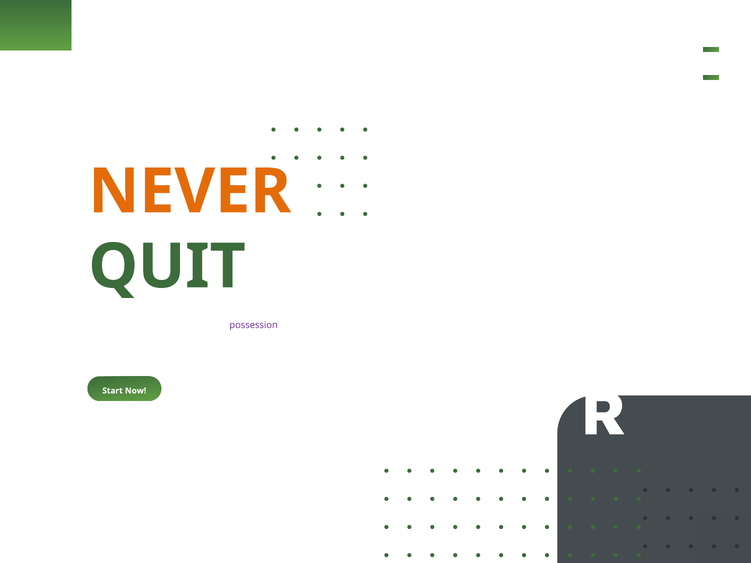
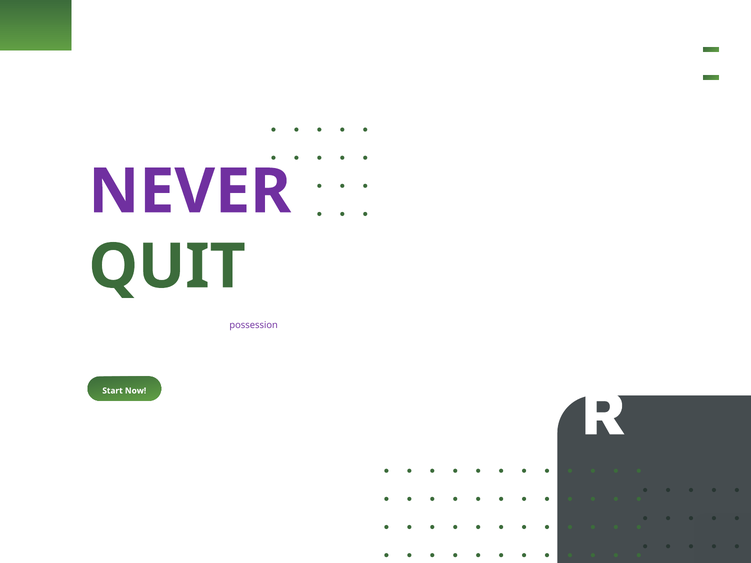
NEVER colour: orange -> purple
